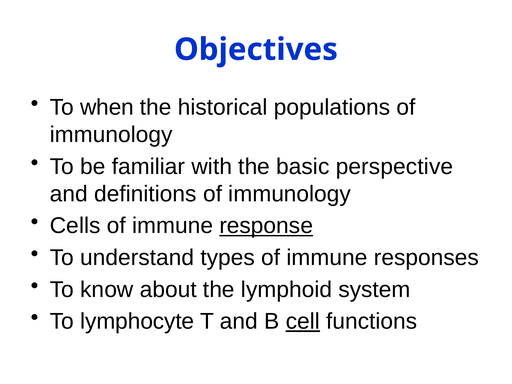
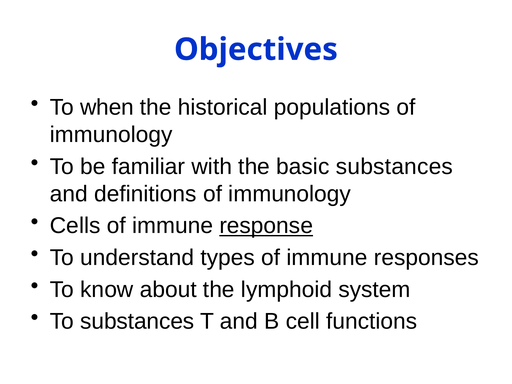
basic perspective: perspective -> substances
To lymphocyte: lymphocyte -> substances
cell underline: present -> none
